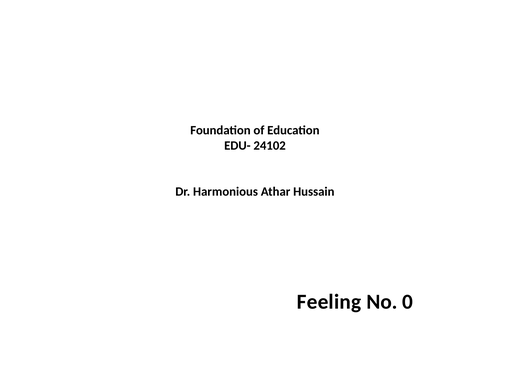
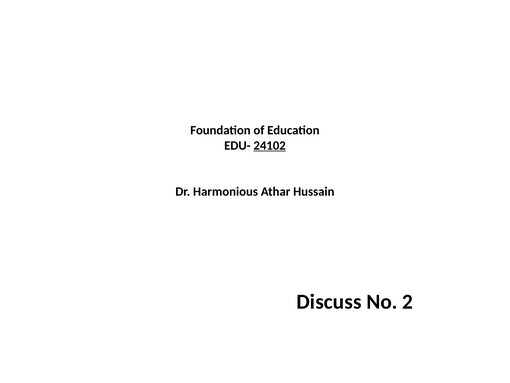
24102 underline: none -> present
Feeling: Feeling -> Discuss
0: 0 -> 2
